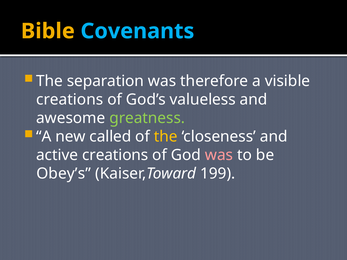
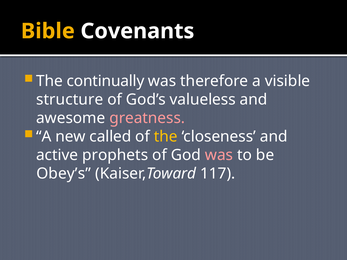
Covenants colour: light blue -> white
separation: separation -> continually
creations at (70, 100): creations -> structure
greatness colour: light green -> pink
active creations: creations -> prophets
199: 199 -> 117
